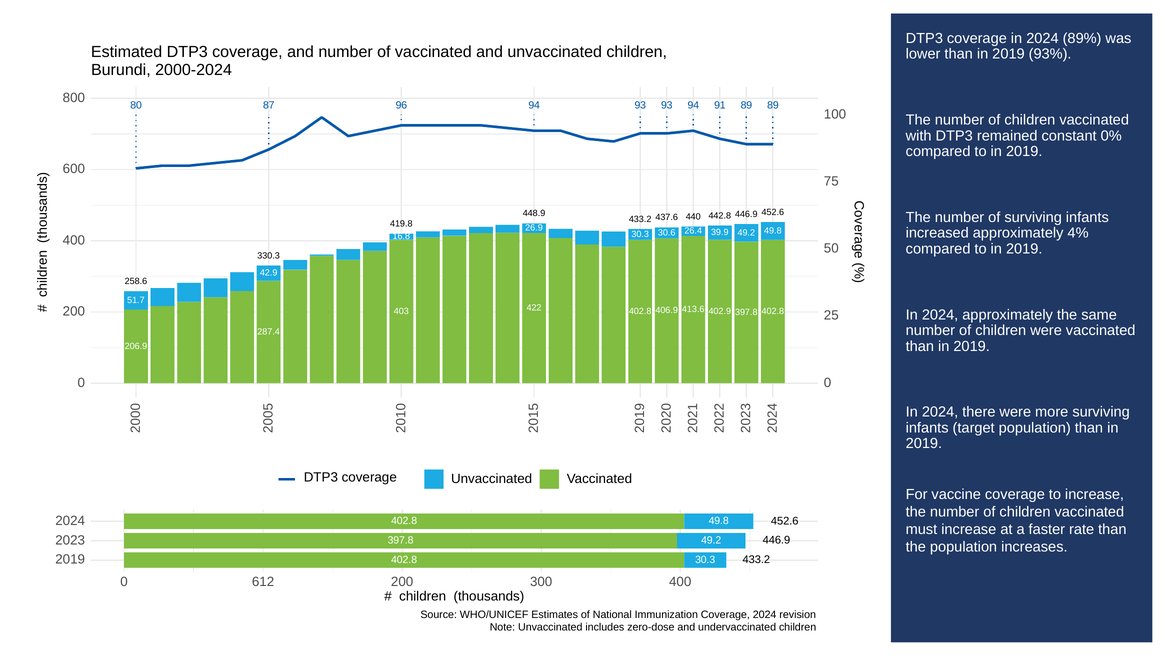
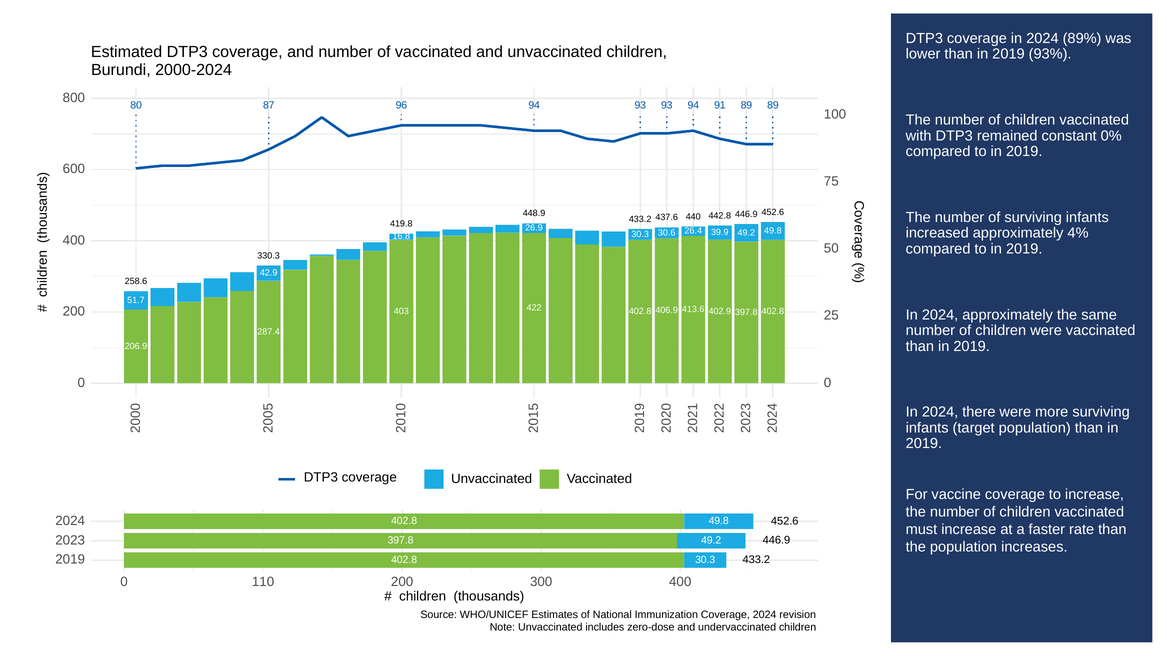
612: 612 -> 110
